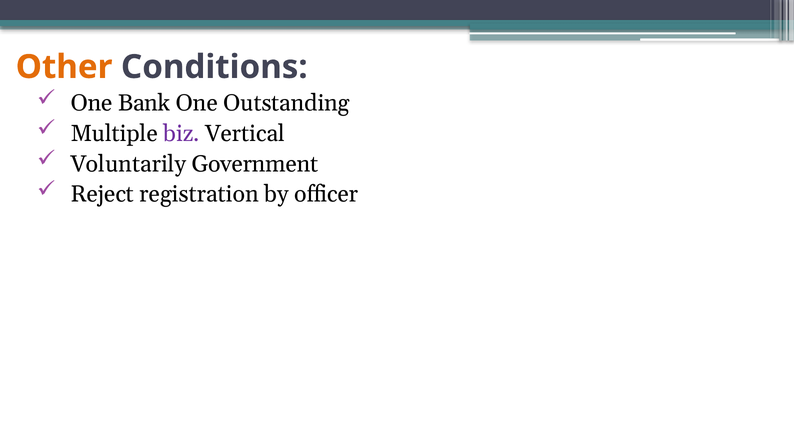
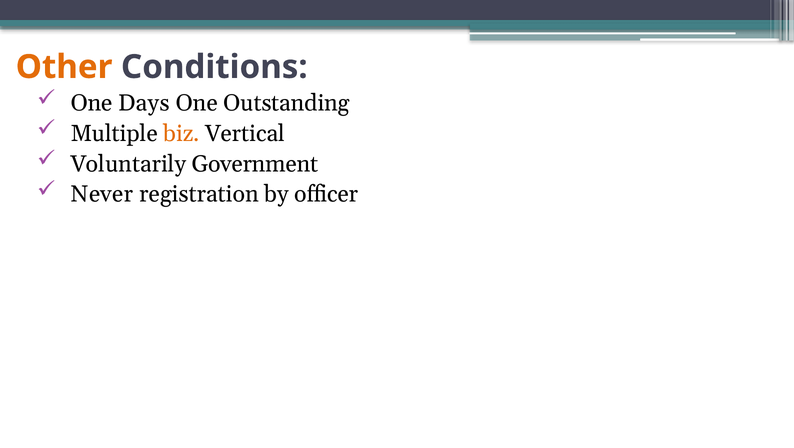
Bank: Bank -> Days
biz colour: purple -> orange
Reject: Reject -> Never
